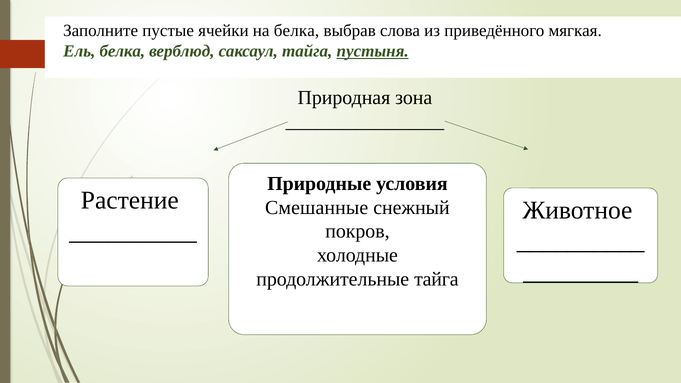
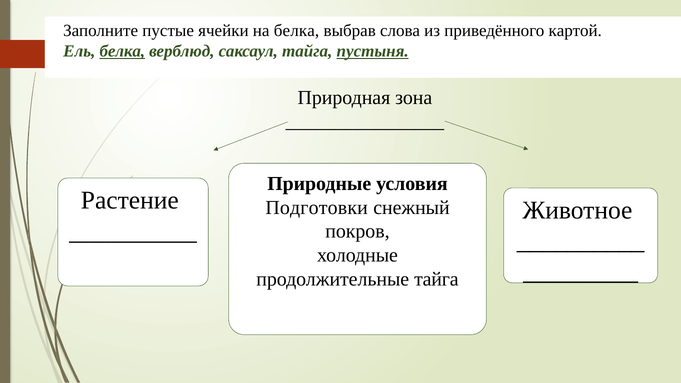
мягкая: мягкая -> картой
белка at (122, 51) underline: none -> present
Смешанные: Смешанные -> Подготовки
